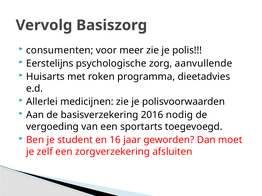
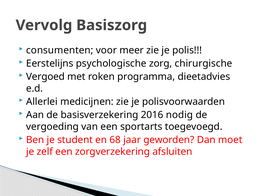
aanvullende: aanvullende -> chirurgische
Huisarts: Huisarts -> Vergoed
16: 16 -> 68
